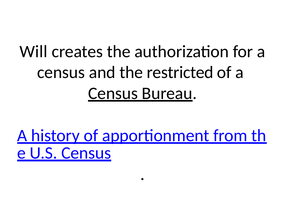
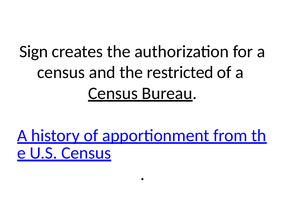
Will: Will -> Sign
